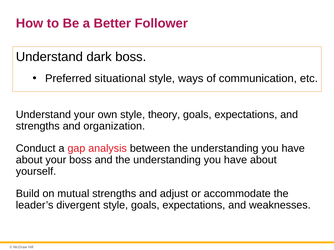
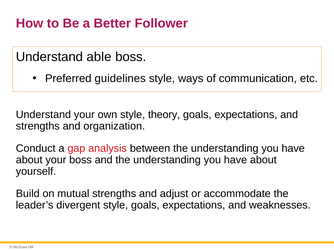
dark: dark -> able
situational: situational -> guidelines
